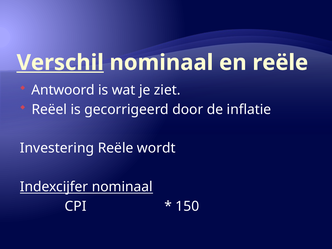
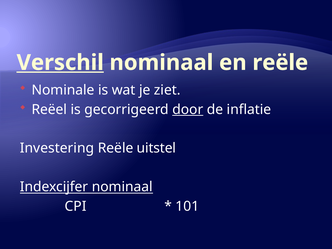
Antwoord: Antwoord -> Nominale
door underline: none -> present
wordt: wordt -> uitstel
150: 150 -> 101
